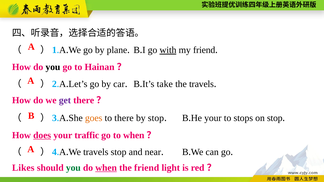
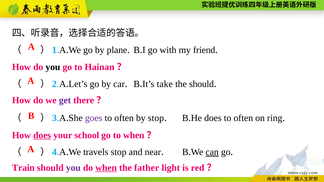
with underline: present -> none
the travels: travels -> should
goes colour: orange -> purple
there at (124, 118): there -> often
your at (213, 118): your -> does
stops at (243, 118): stops -> often
on stop: stop -> ring
traffic: traffic -> school
can underline: none -> present
Likes: Likes -> Train
you at (73, 168) colour: green -> purple
the friend: friend -> father
